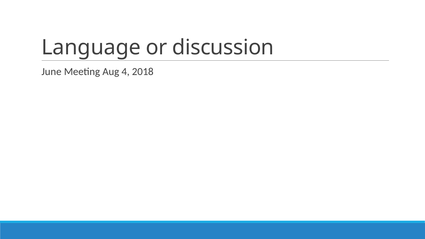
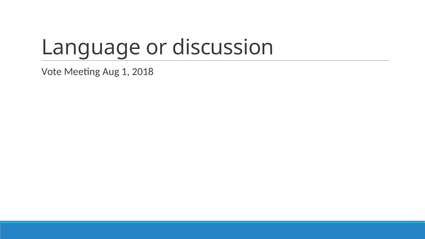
June: June -> Vote
4: 4 -> 1
